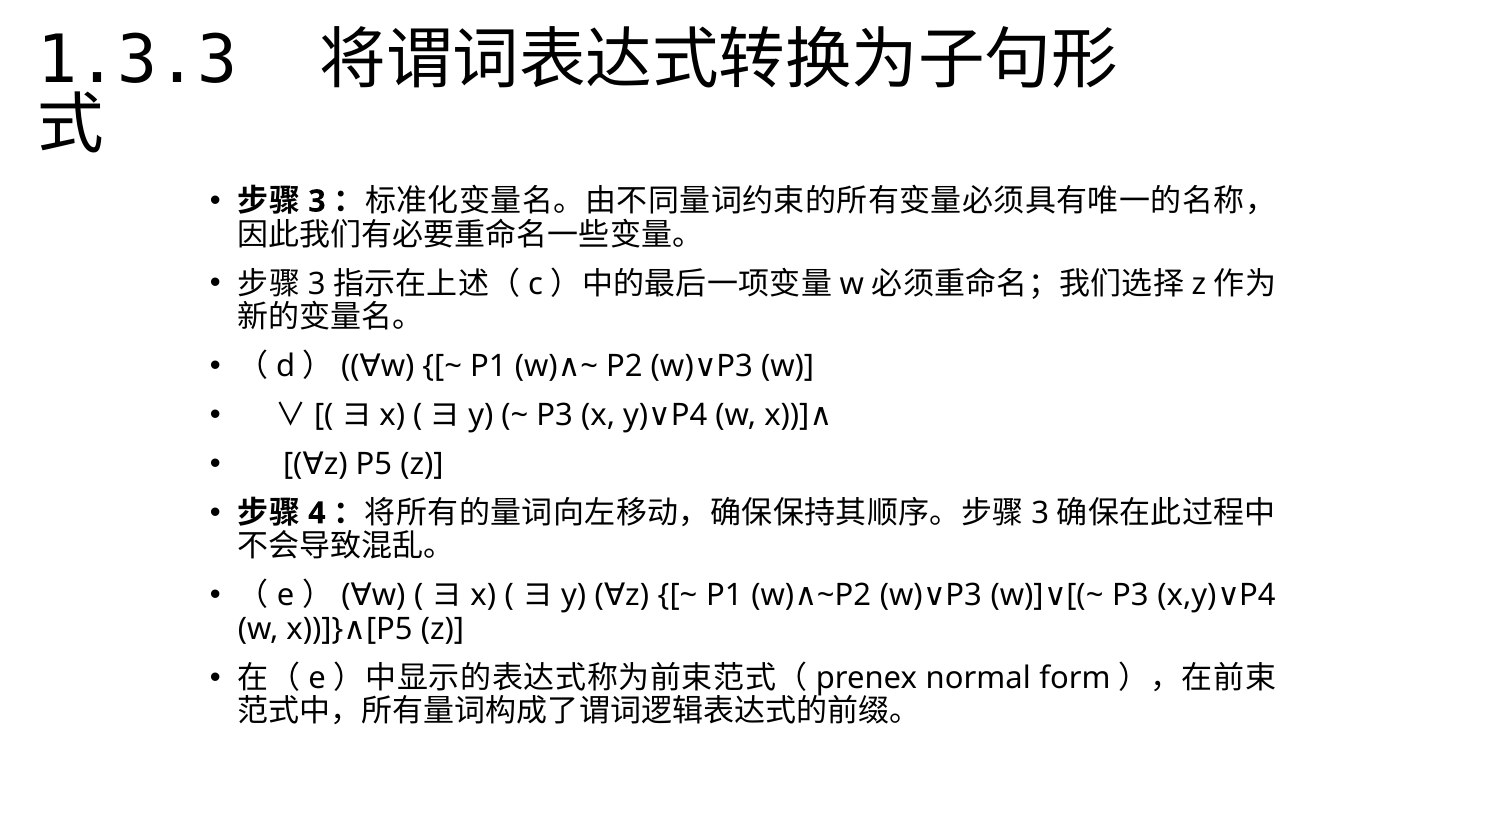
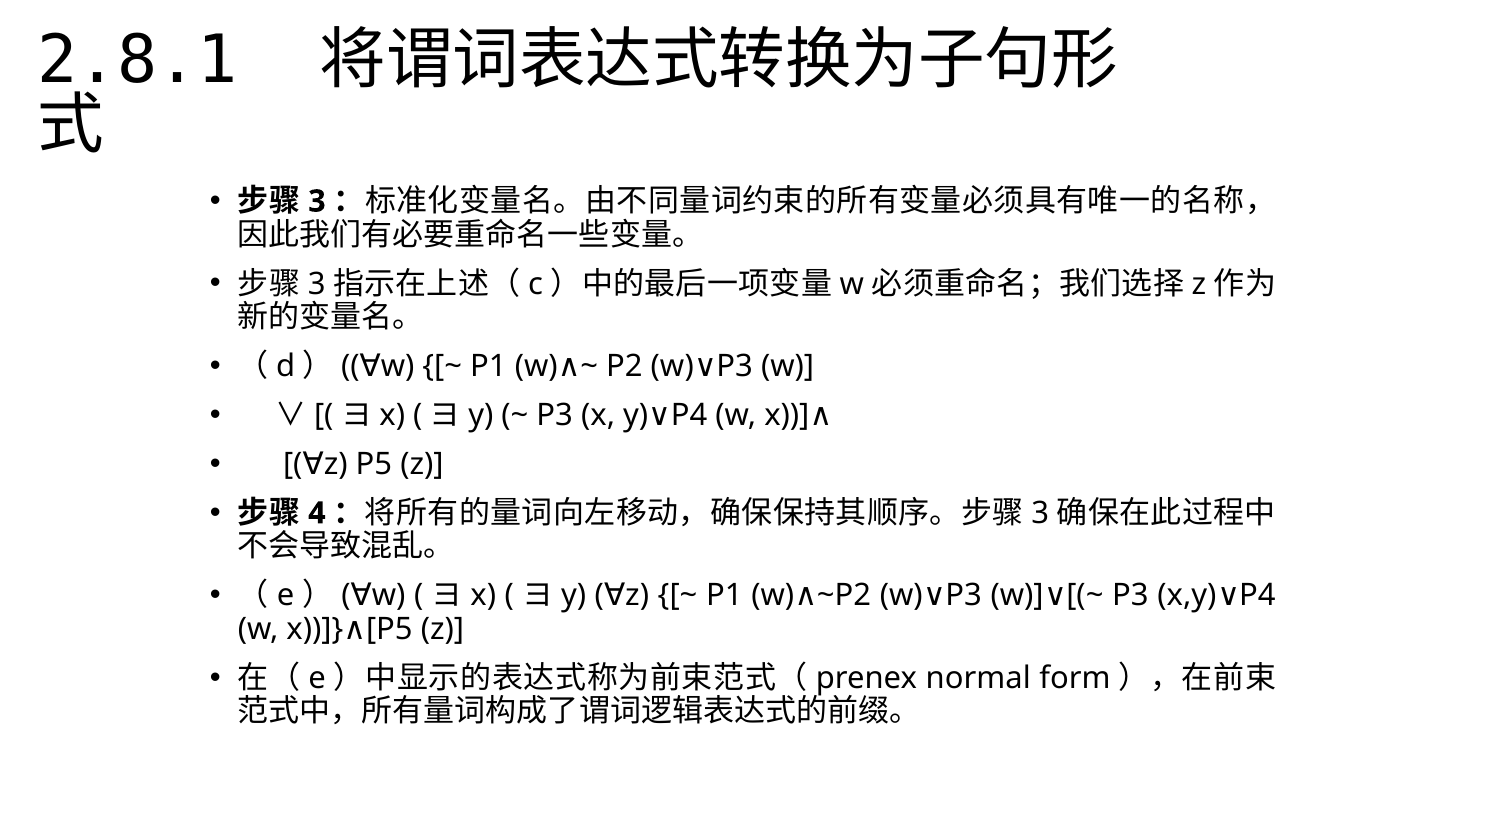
1.3.3: 1.3.3 -> 2.8.1
